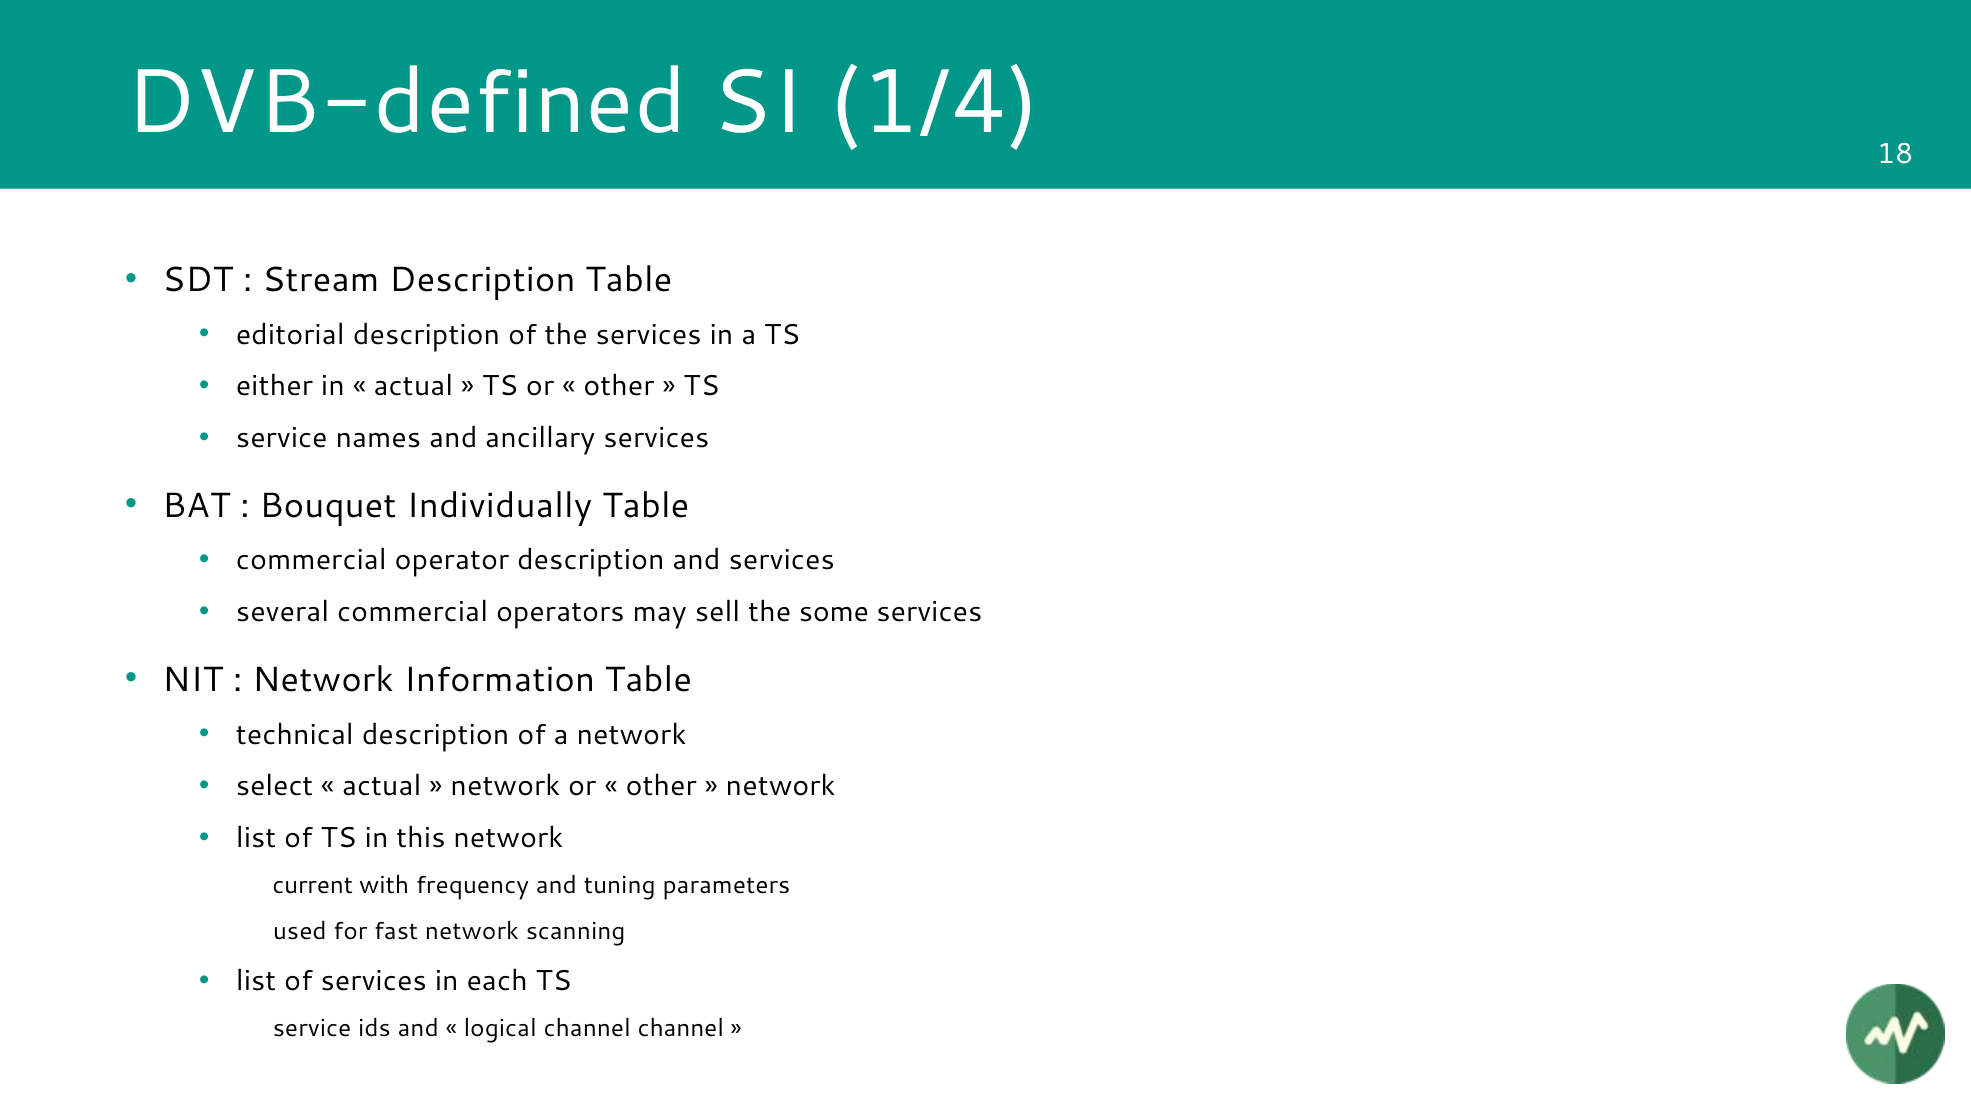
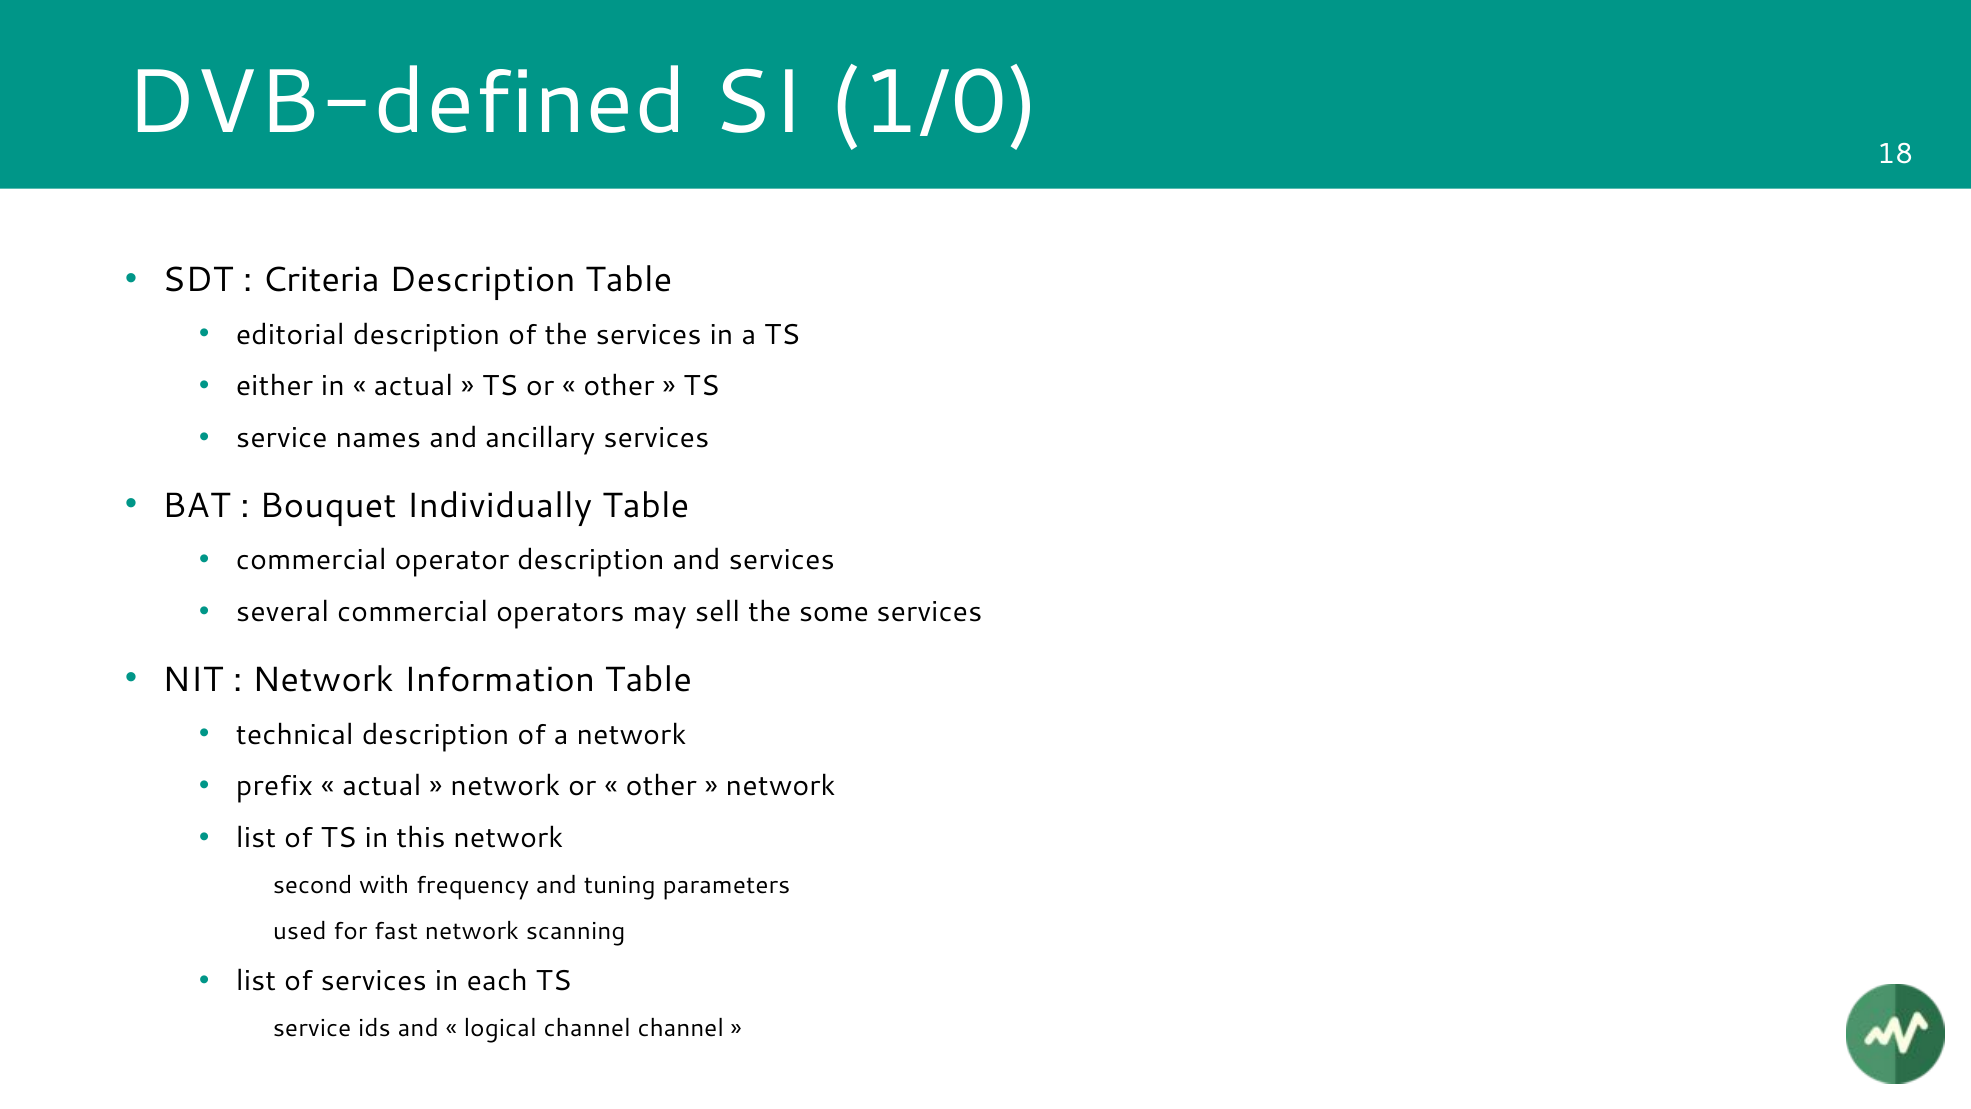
1/4: 1/4 -> 1/0
Stream: Stream -> Criteria
select: select -> prefix
current: current -> second
